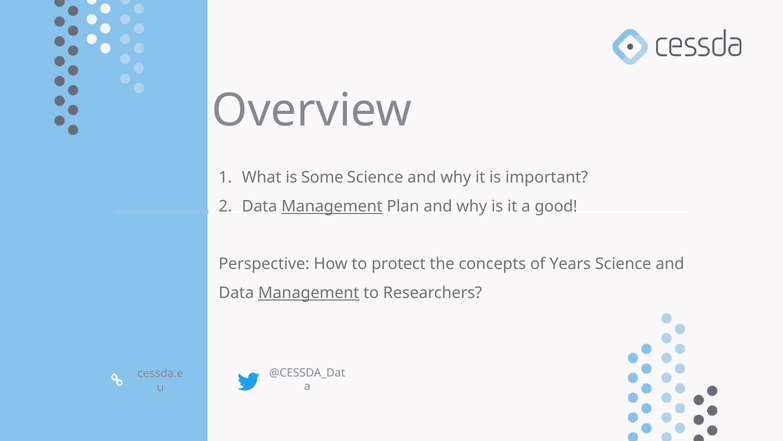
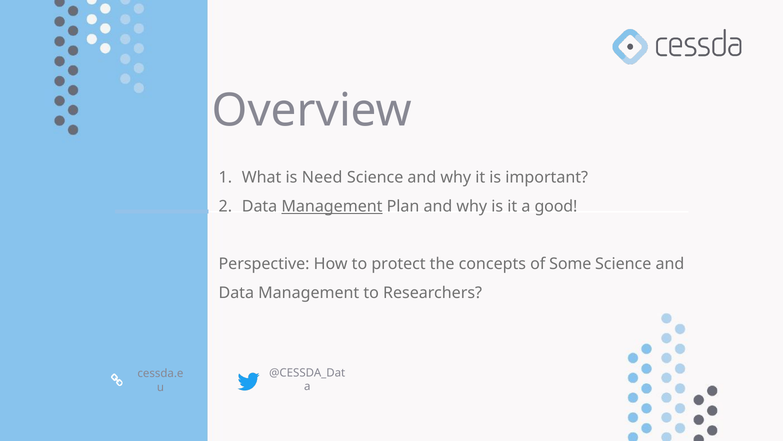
Some: Some -> Need
Years: Years -> Some
Management at (309, 293) underline: present -> none
